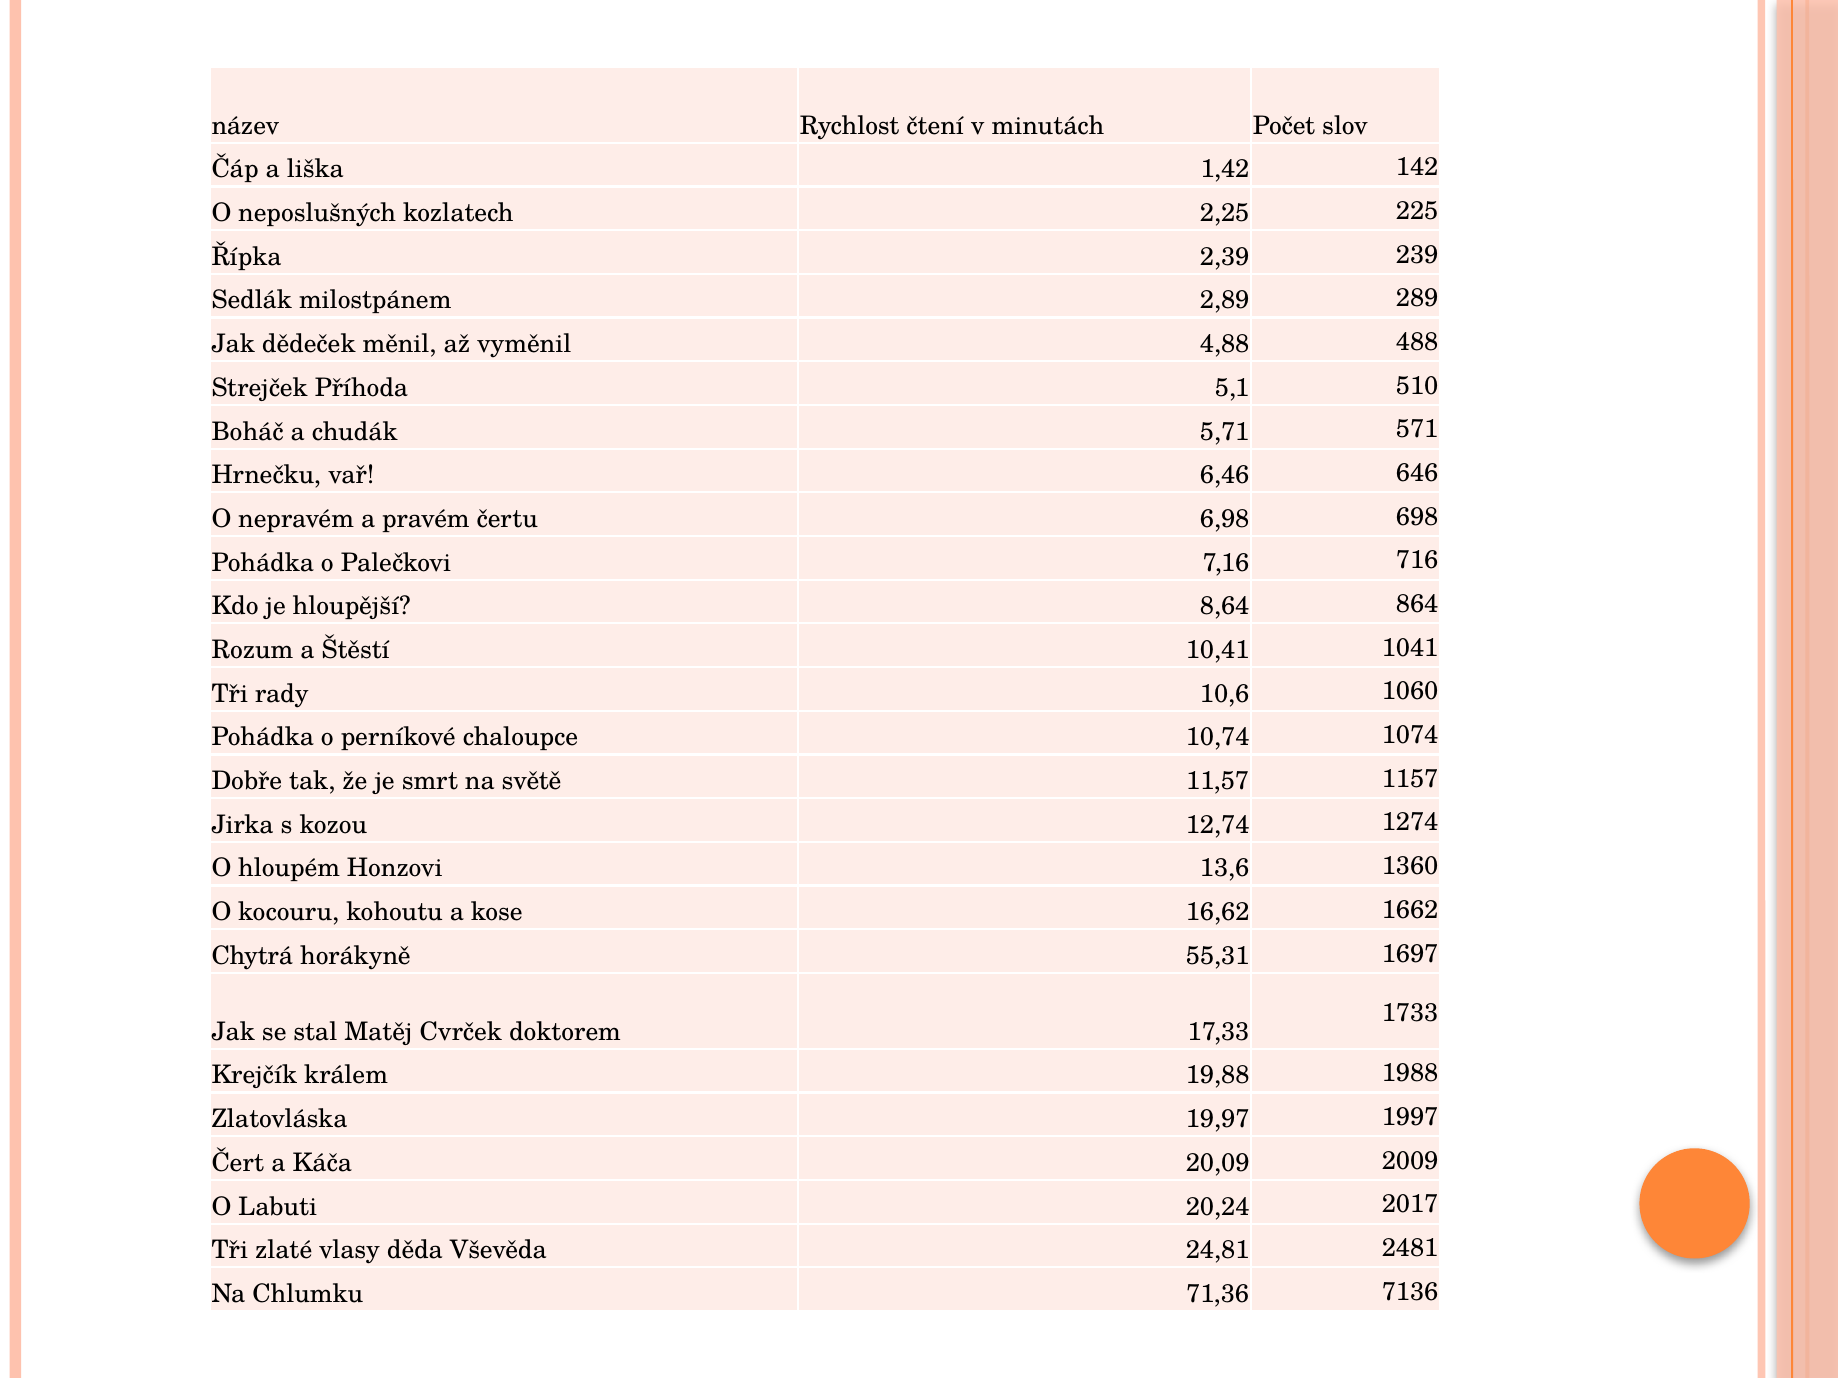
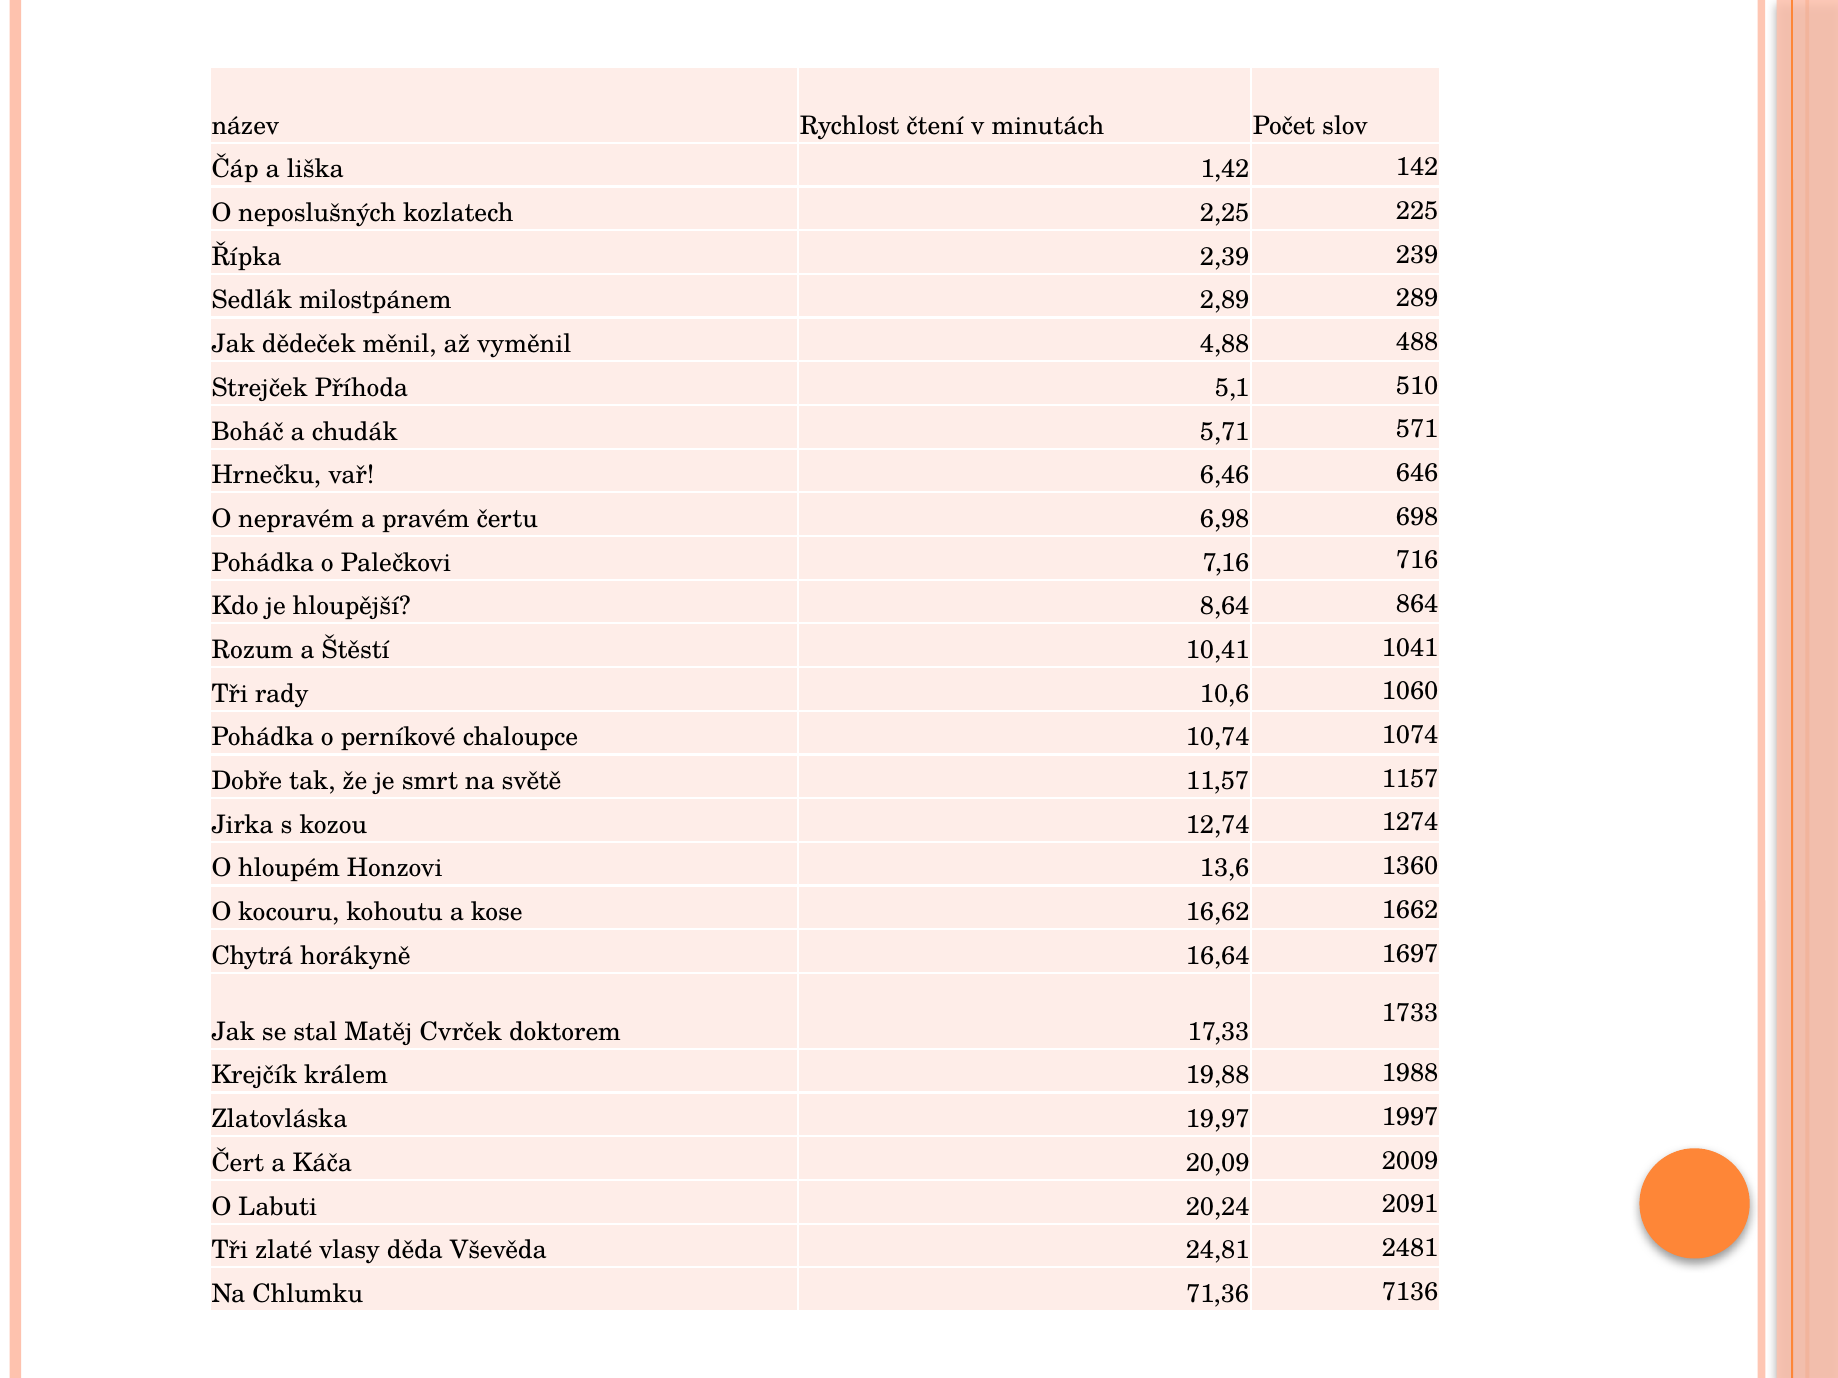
55,31: 55,31 -> 16,64
2017: 2017 -> 2091
